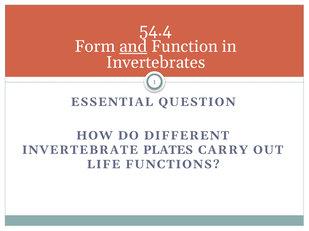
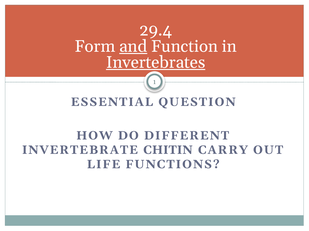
54.4: 54.4 -> 29.4
Invertebrates underline: none -> present
PLATES: PLATES -> CHITIN
